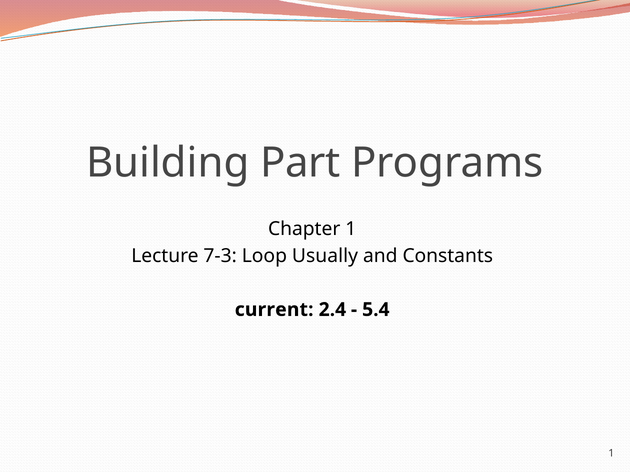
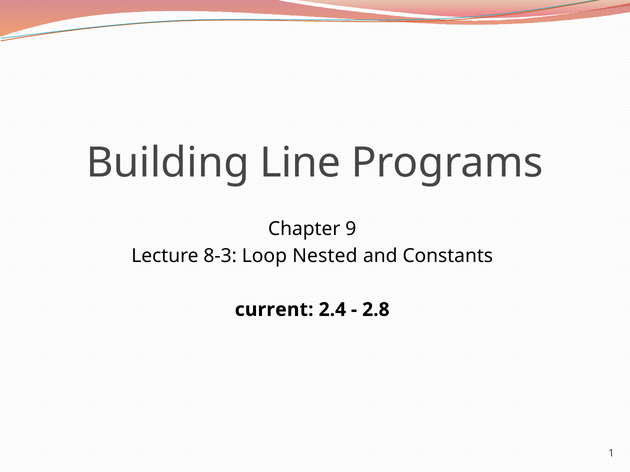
Part: Part -> Line
Chapter 1: 1 -> 9
7-3: 7-3 -> 8-3
Usually: Usually -> Nested
5.4: 5.4 -> 2.8
